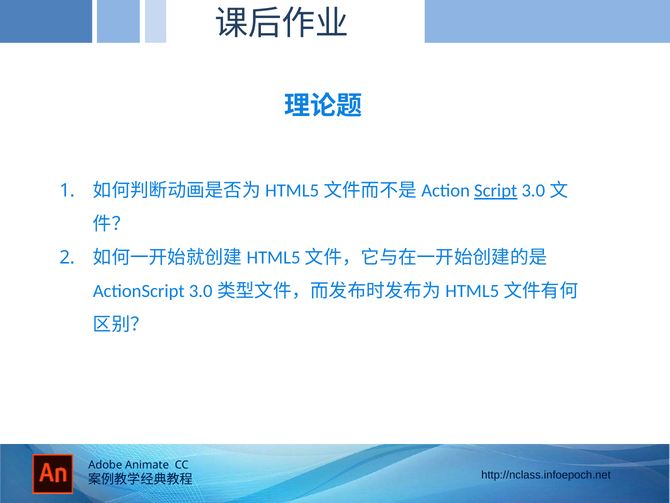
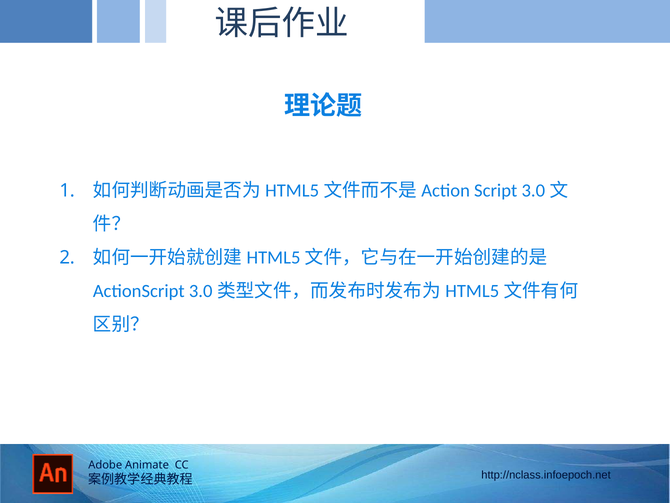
Script underline: present -> none
